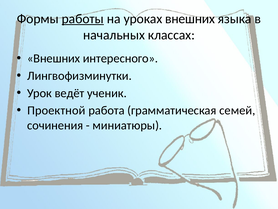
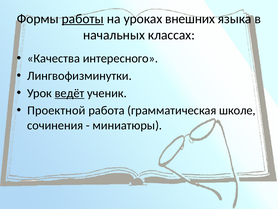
Внешних at (54, 58): Внешних -> Качества
ведёт underline: none -> present
семей: семей -> школе
